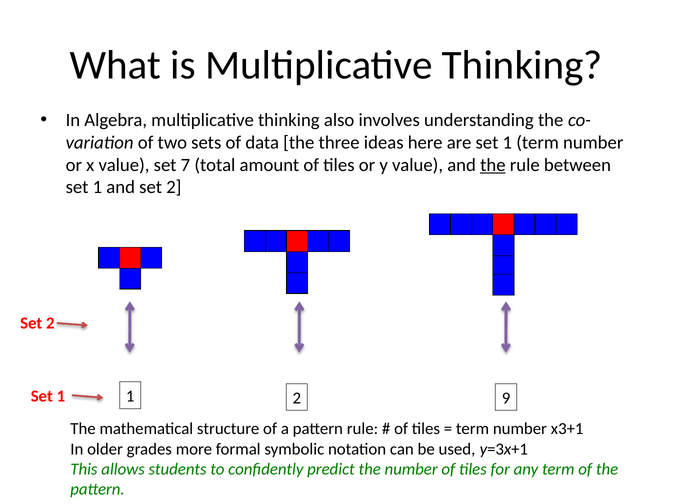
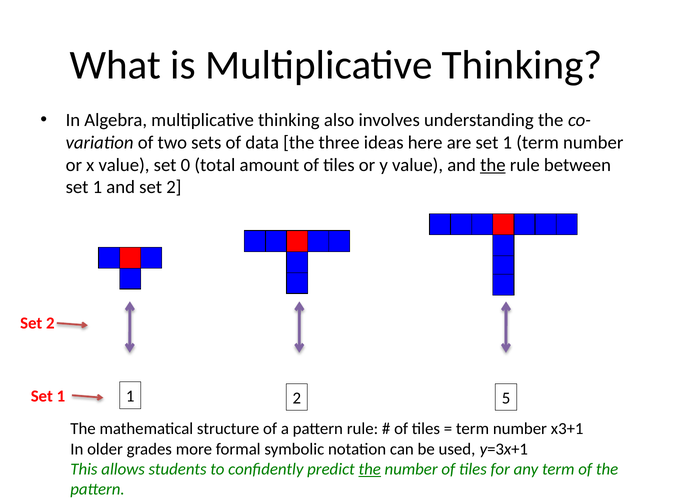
7: 7 -> 0
9: 9 -> 5
the at (370, 470) underline: none -> present
